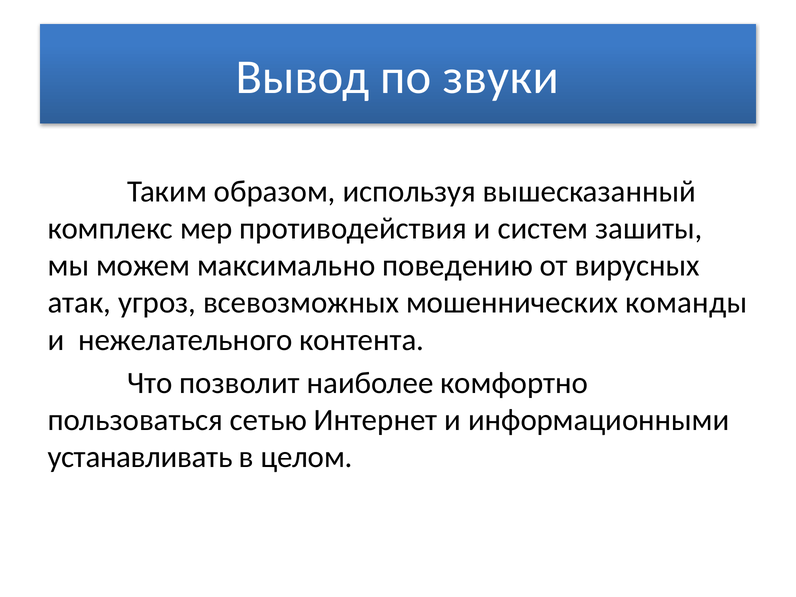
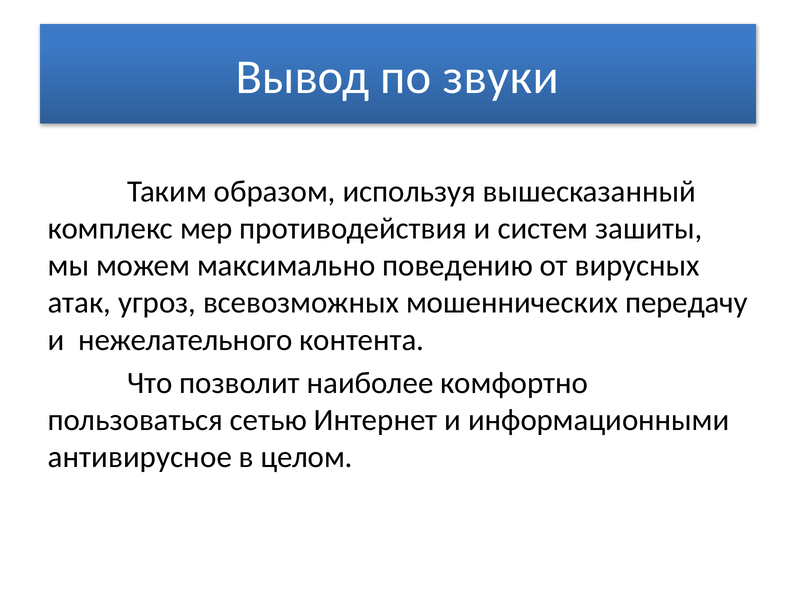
команды: команды -> передачу
устанавливать: устанавливать -> антивирусное
